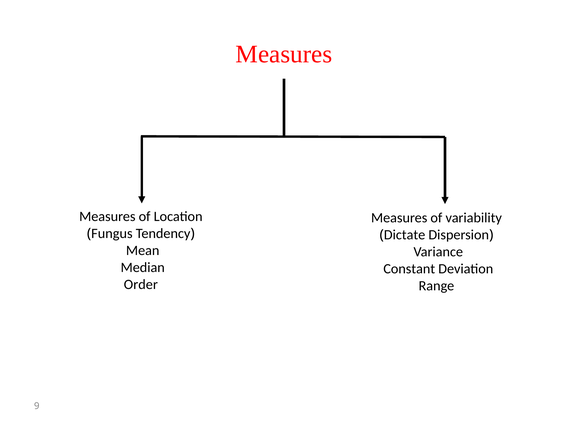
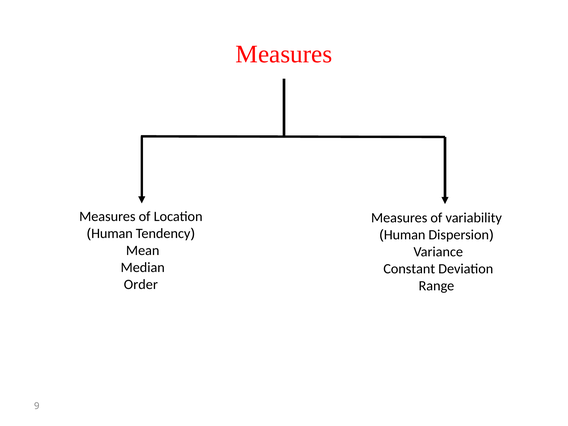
Fungus at (112, 233): Fungus -> Human
Dictate at (405, 235): Dictate -> Human
